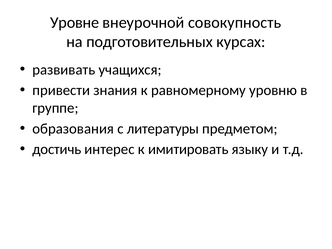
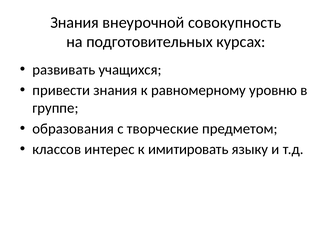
Уровне at (75, 22): Уровне -> Знания
литературы: литературы -> творческие
достичь: достичь -> классов
